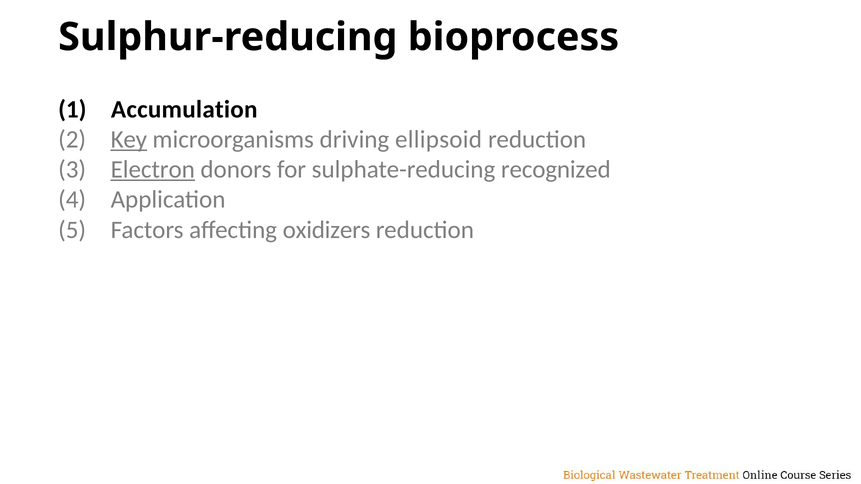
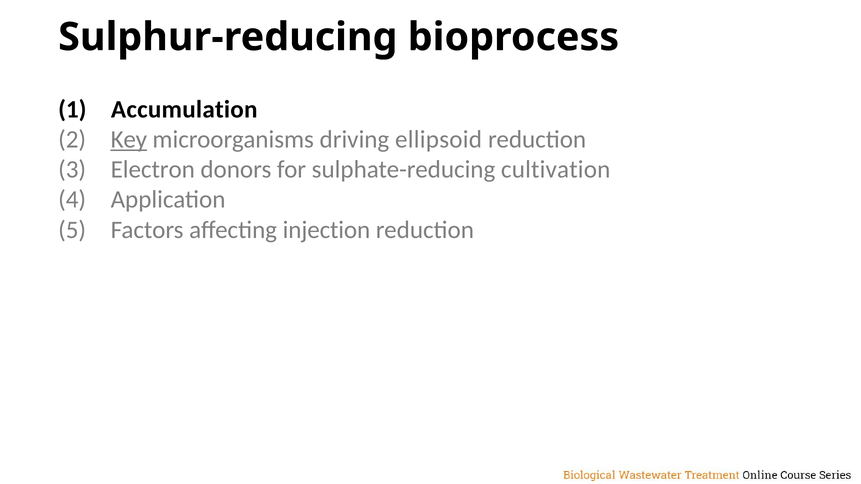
Electron underline: present -> none
recognized: recognized -> cultivation
oxidizers: oxidizers -> injection
